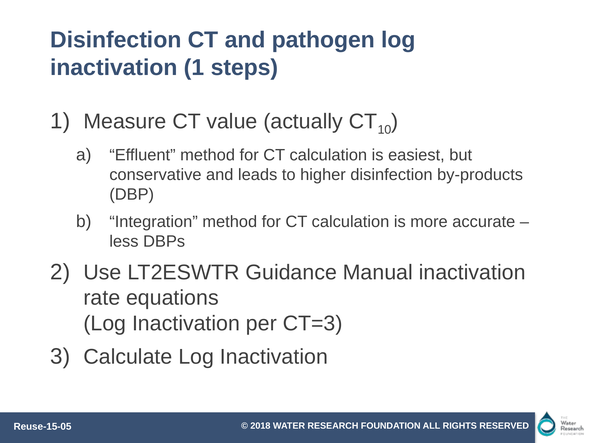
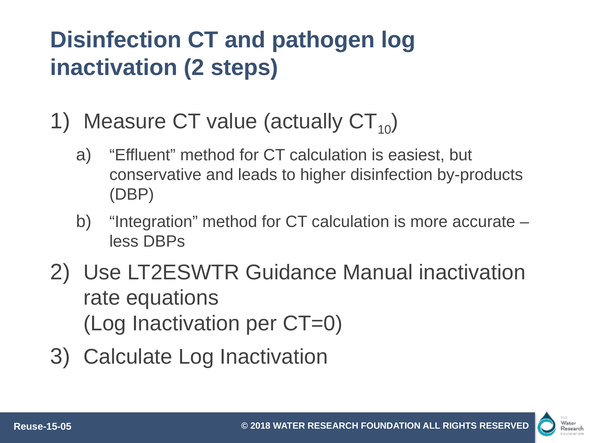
inactivation 1: 1 -> 2
CT=3: CT=3 -> CT=0
